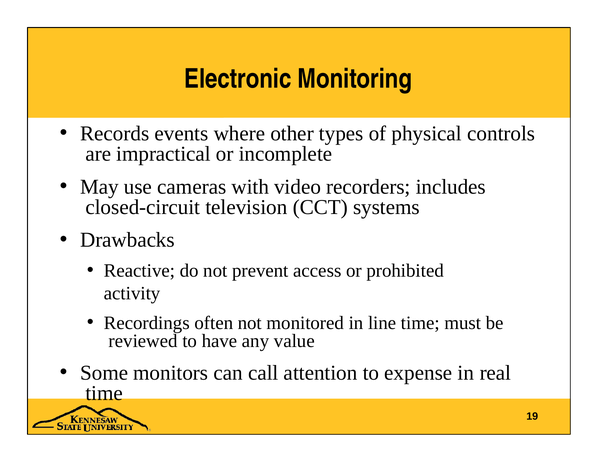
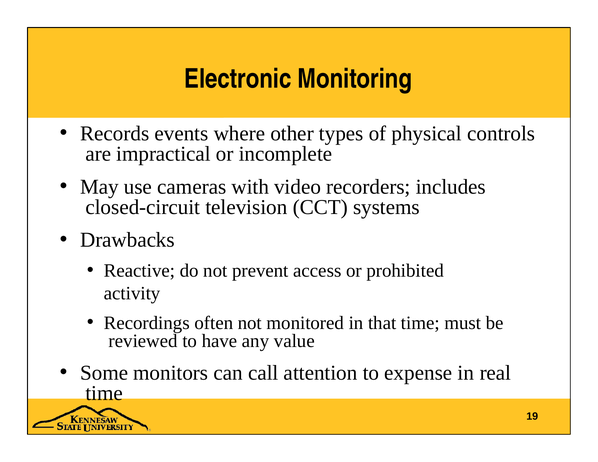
line: line -> that
